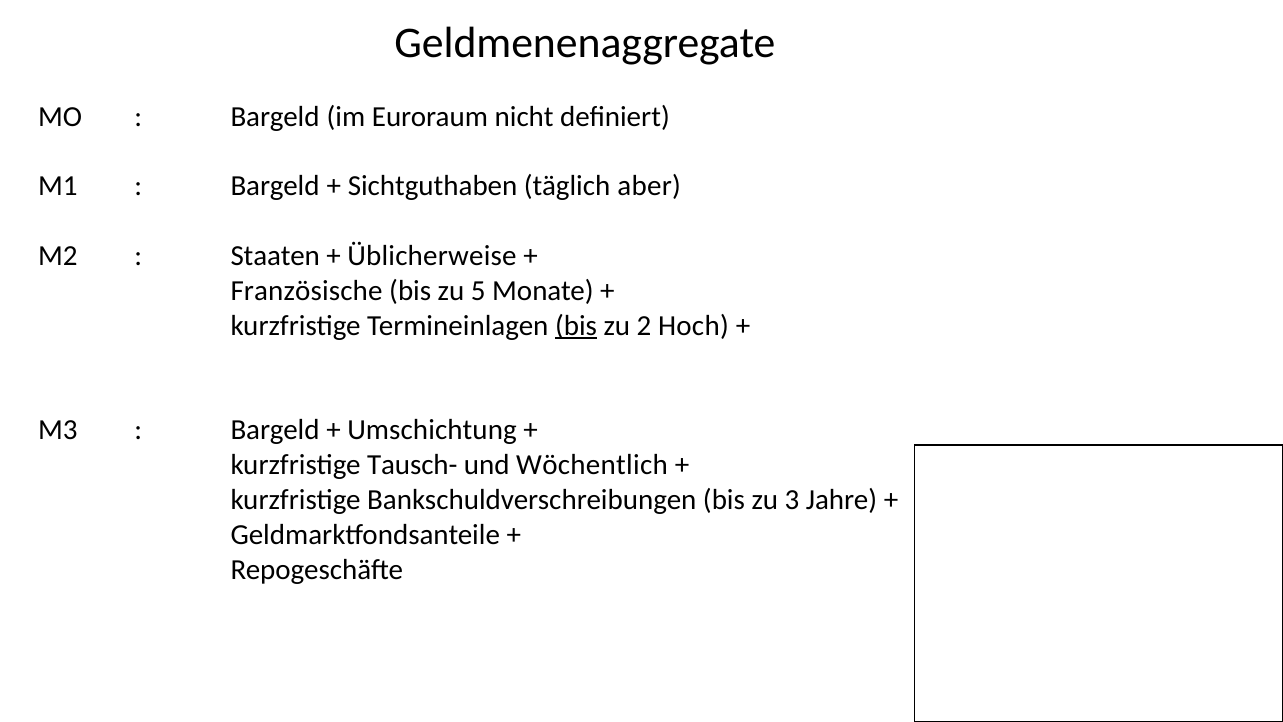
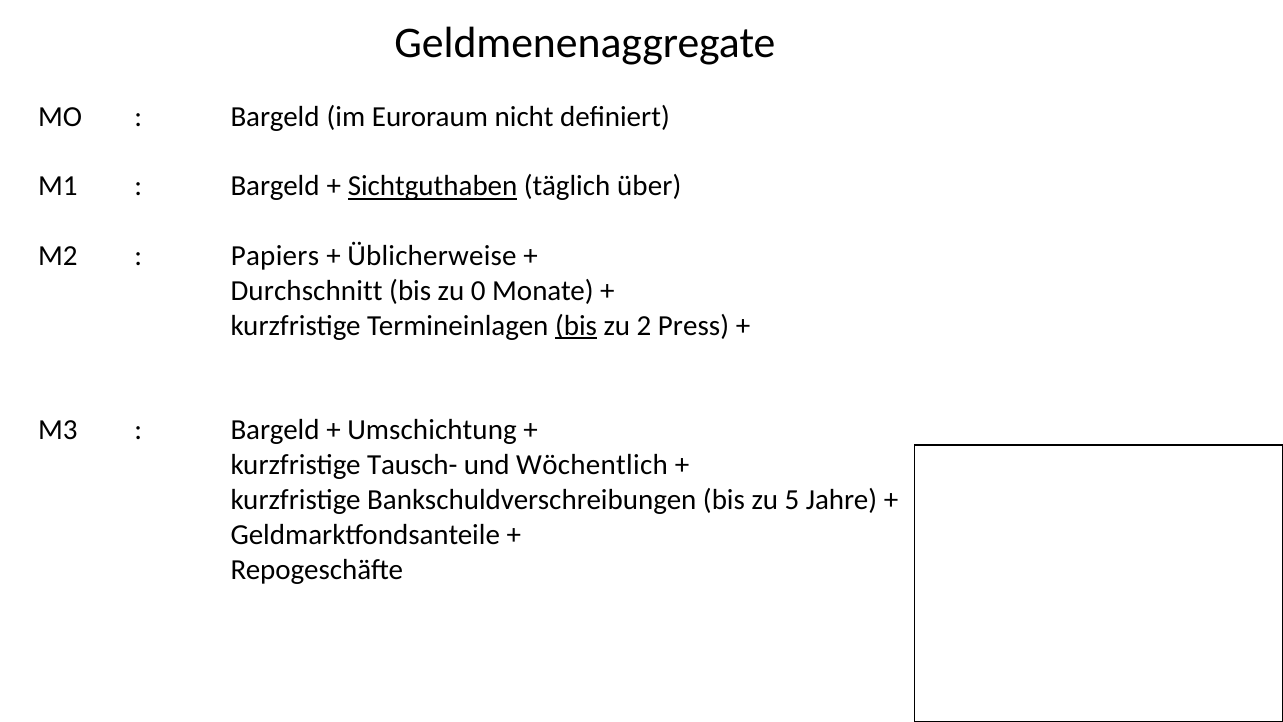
Sichtguthaben underline: none -> present
aber: aber -> über
Staaten: Staaten -> Papiers
Französische: Französische -> Durchschnitt
5: 5 -> 0
Hoch: Hoch -> Press
3: 3 -> 5
